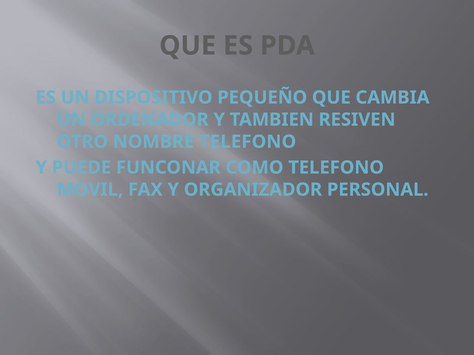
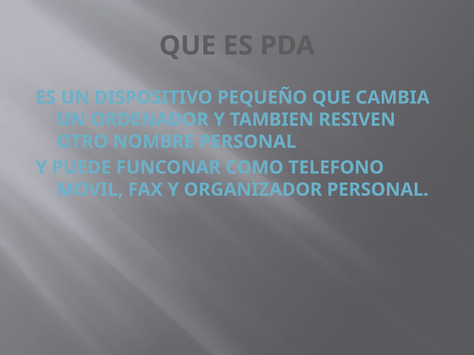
NOMBRE TELEFONO: TELEFONO -> PERSONAL
